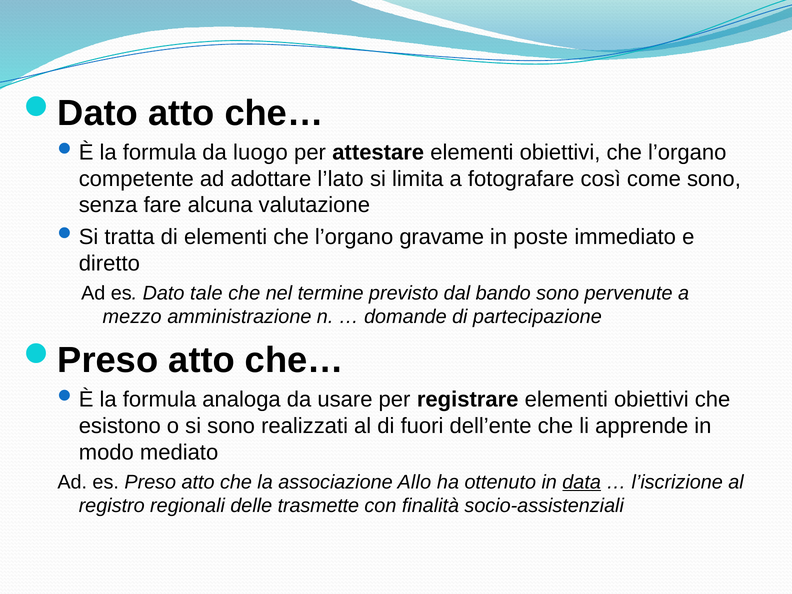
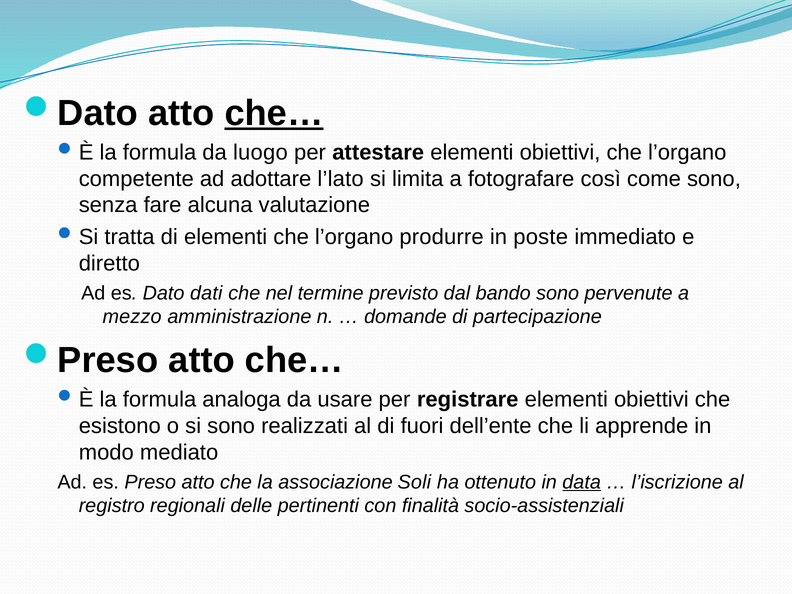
che… at (274, 113) underline: none -> present
gravame: gravame -> produrre
tale: tale -> dati
Allo: Allo -> Soli
trasmette: trasmette -> pertinenti
